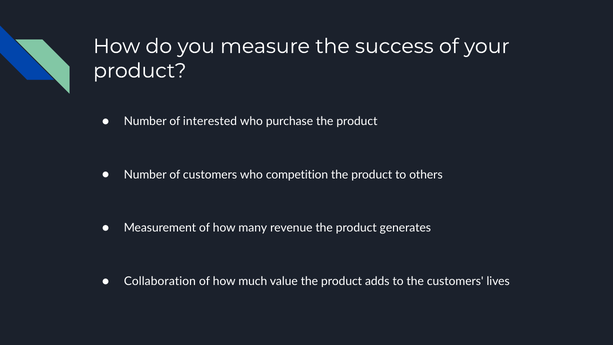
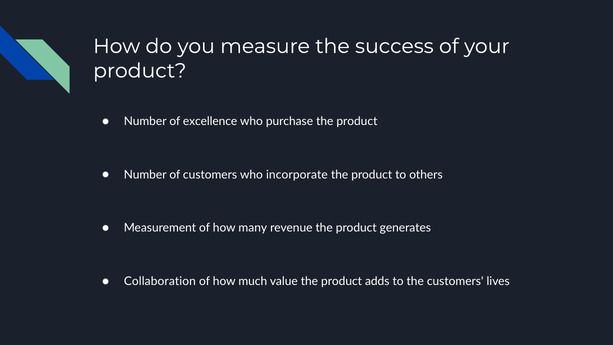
interested: interested -> excellence
competition: competition -> incorporate
